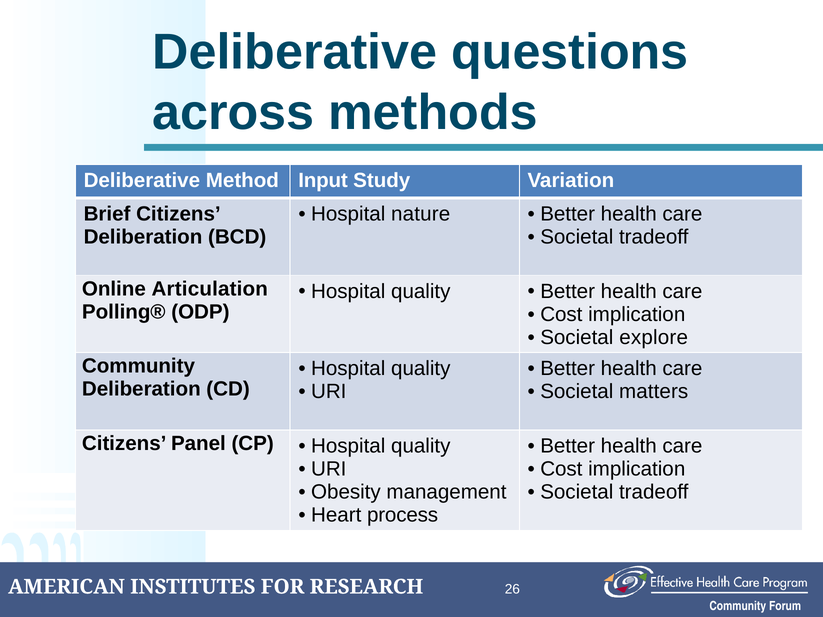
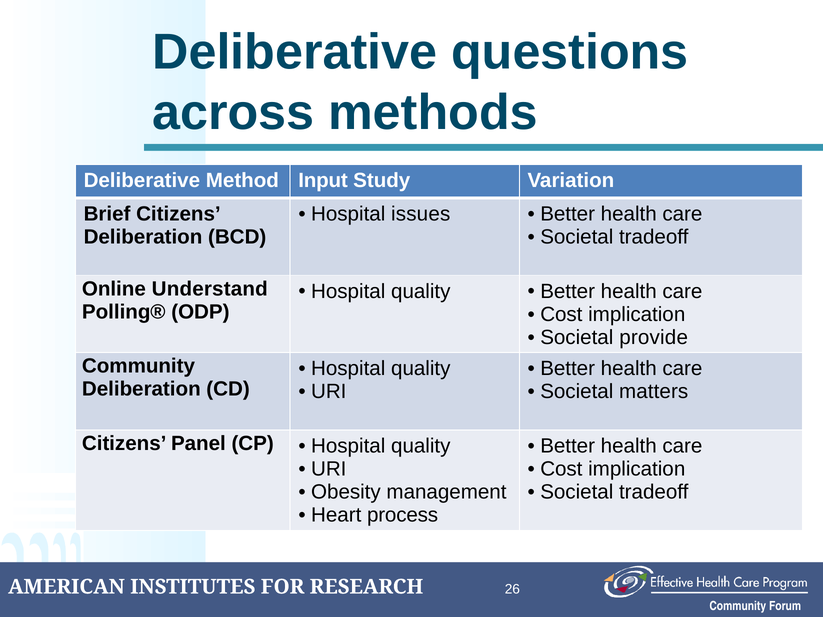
nature: nature -> issues
Articulation: Articulation -> Understand
explore: explore -> provide
